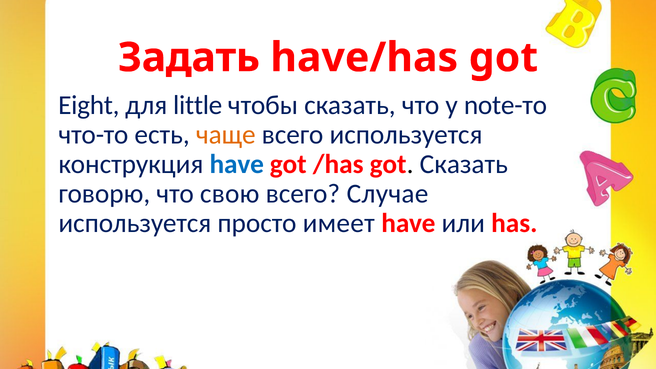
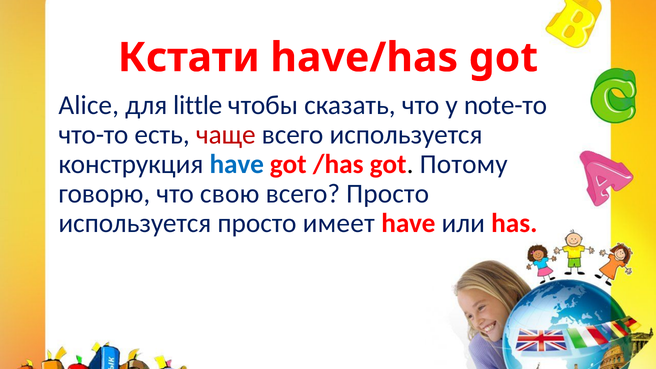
Задать: Задать -> Кстати
Eight: Eight -> Alice
чаще colour: orange -> red
got Сказать: Сказать -> Потому
всего Случае: Случае -> Просто
